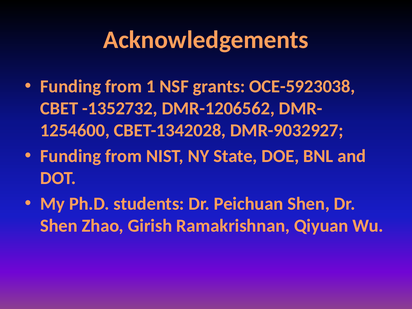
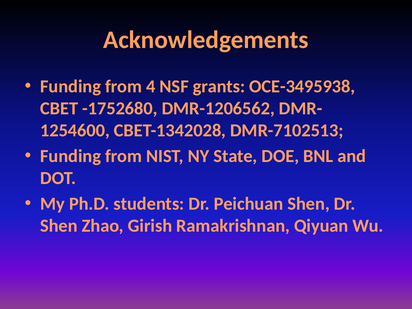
1: 1 -> 4
OCE-5923038: OCE-5923038 -> OCE-3495938
-1352732: -1352732 -> -1752680
DMR-9032927: DMR-9032927 -> DMR-7102513
